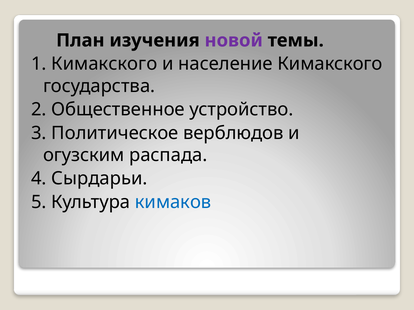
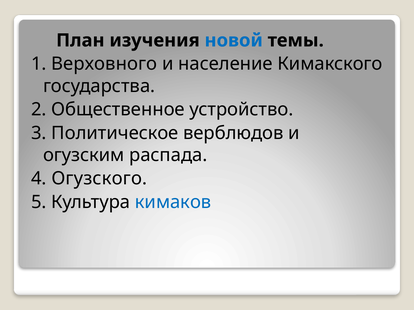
новой colour: purple -> blue
1 Кимакского: Кимакского -> Верховного
Сырдарьи: Сырдарьи -> Огузского
